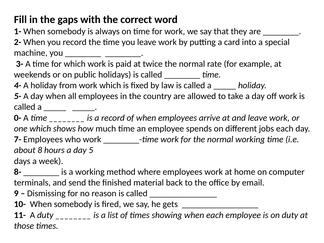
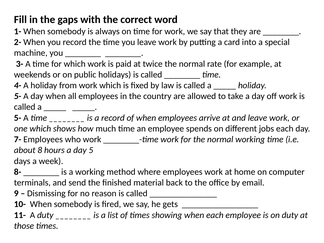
0- at (18, 118): 0- -> 5-
